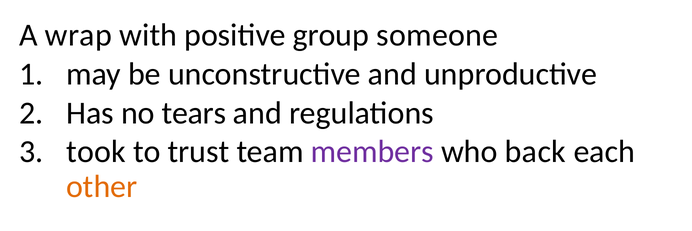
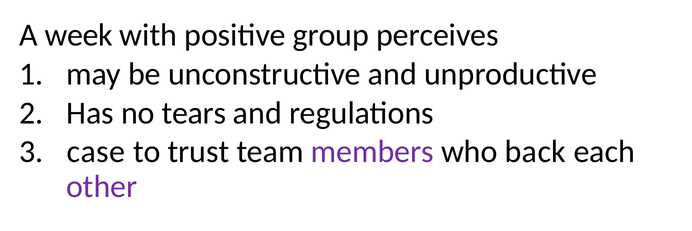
wrap: wrap -> week
someone: someone -> perceives
took: took -> case
other colour: orange -> purple
